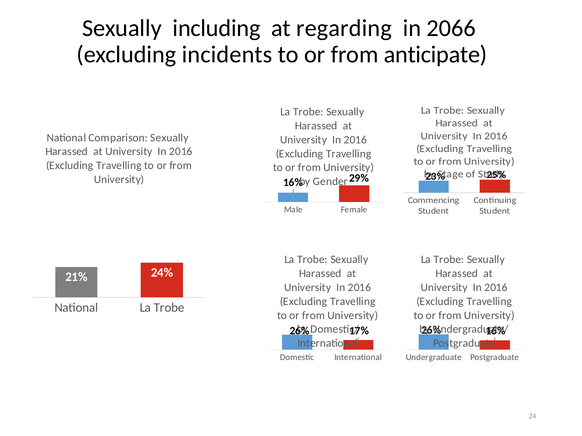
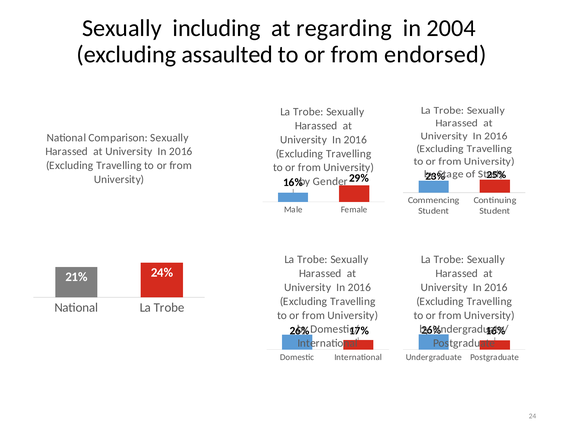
2066: 2066 -> 2004
incidents: incidents -> assaulted
anticipate: anticipate -> endorsed
